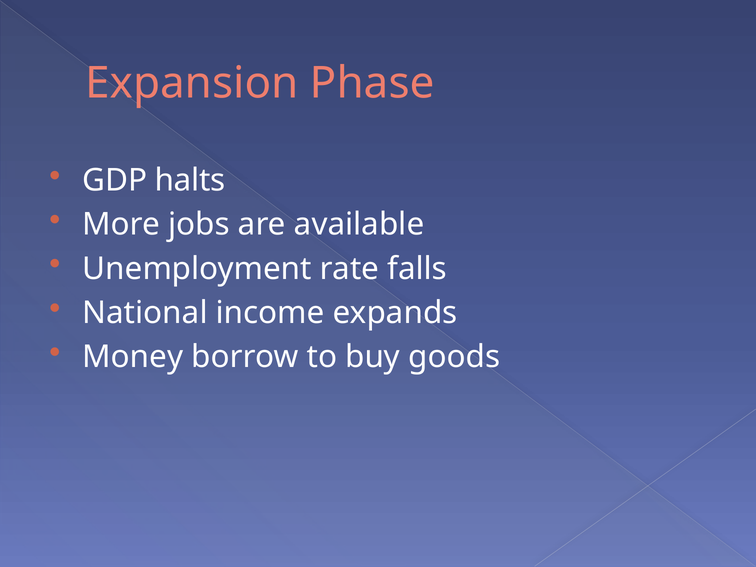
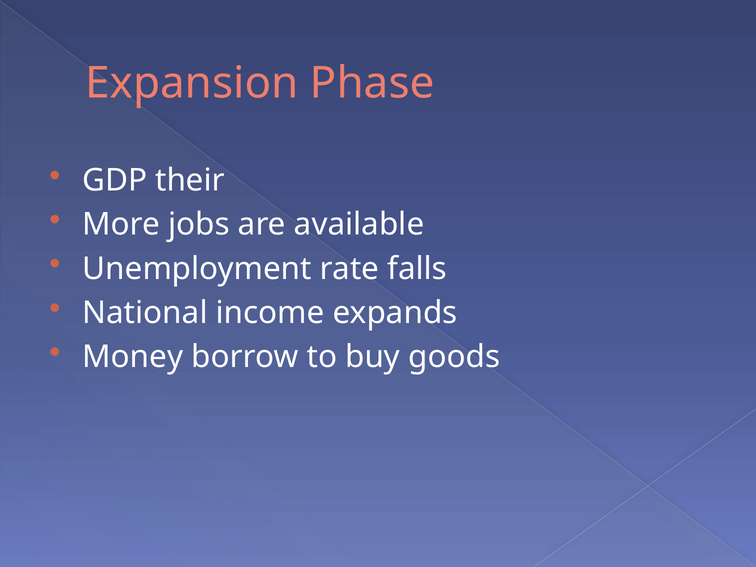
halts: halts -> their
